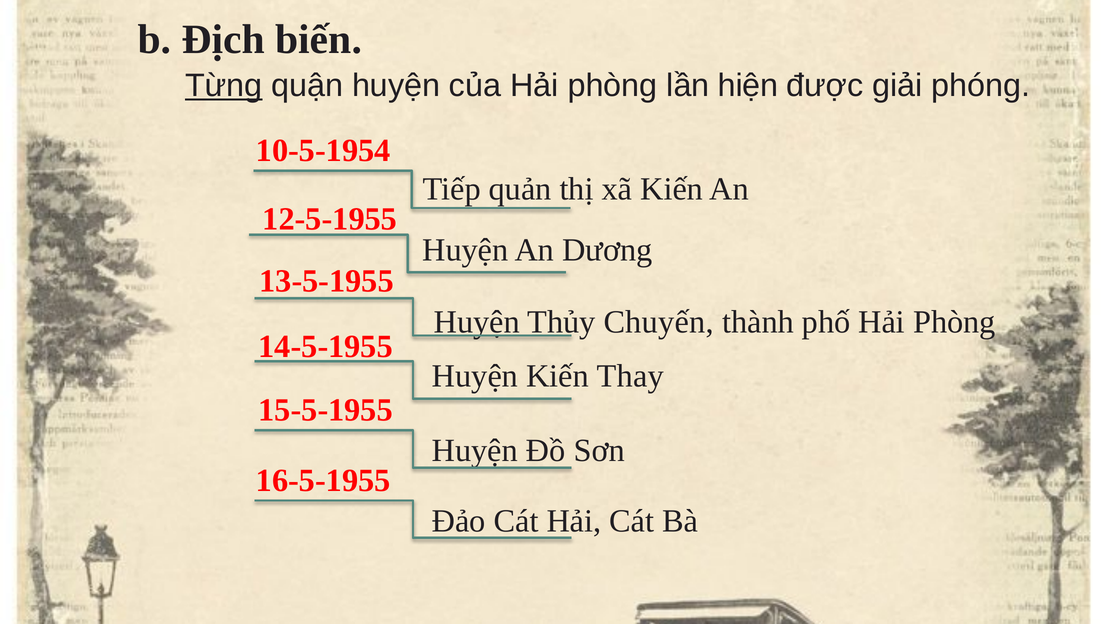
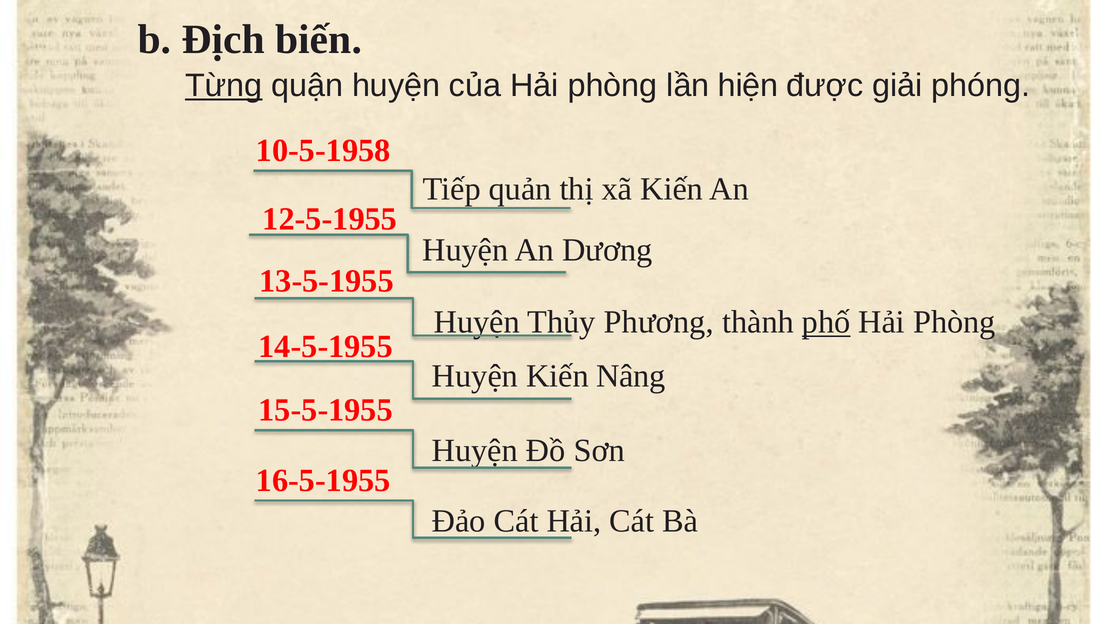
10-5-1954: 10-5-1954 -> 10-5-1958
Chuyến: Chuyến -> Phương
phố underline: none -> present
Thay: Thay -> Nâng
